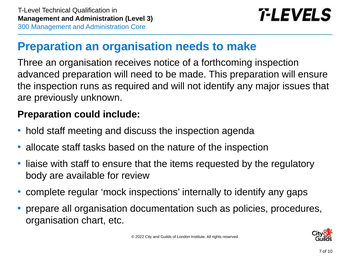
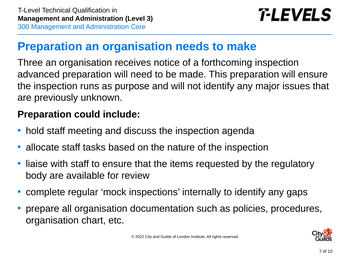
required: required -> purpose
